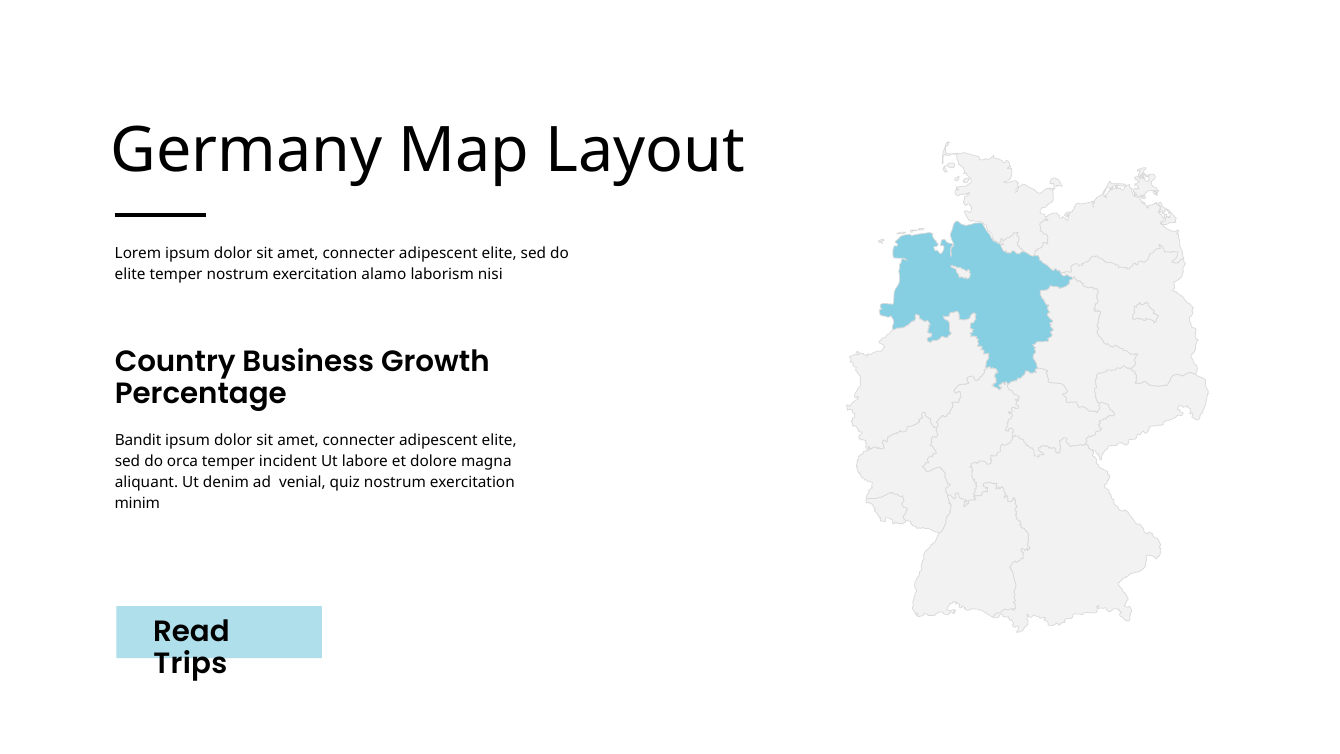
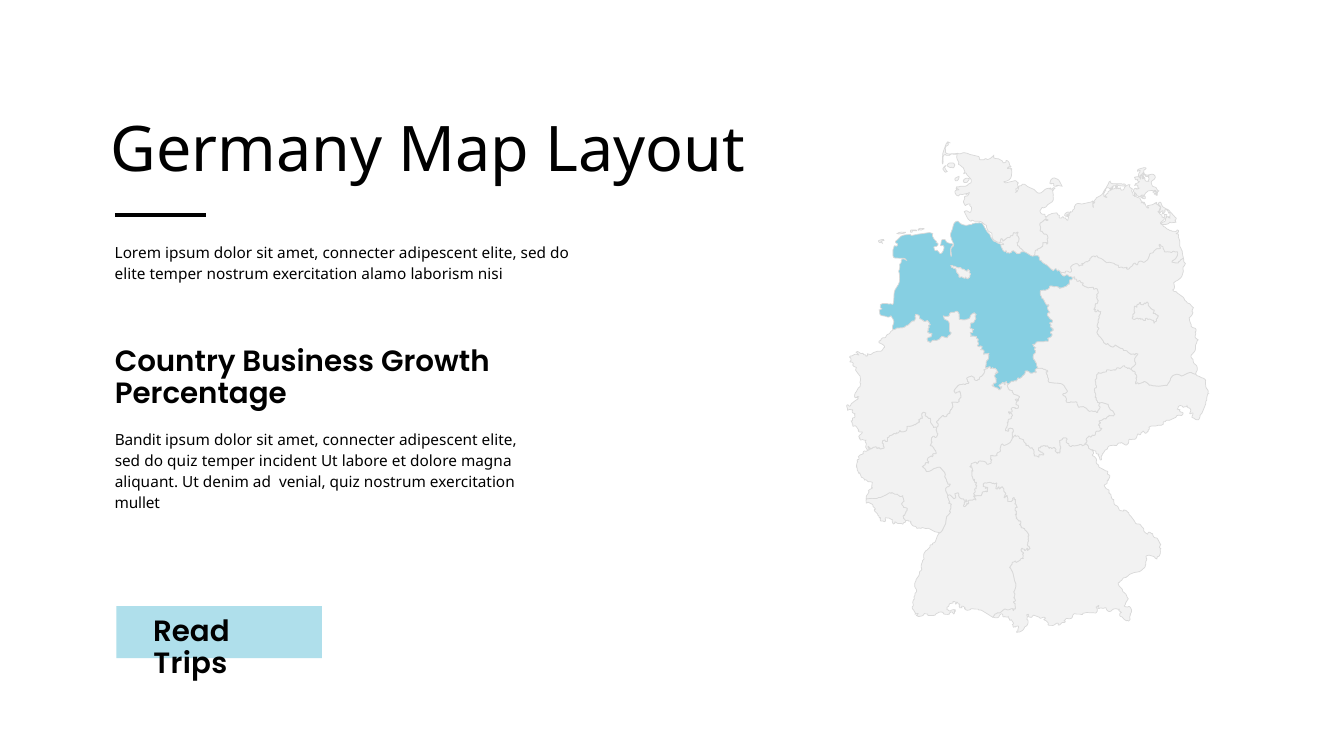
do orca: orca -> quiz
minim: minim -> mullet
